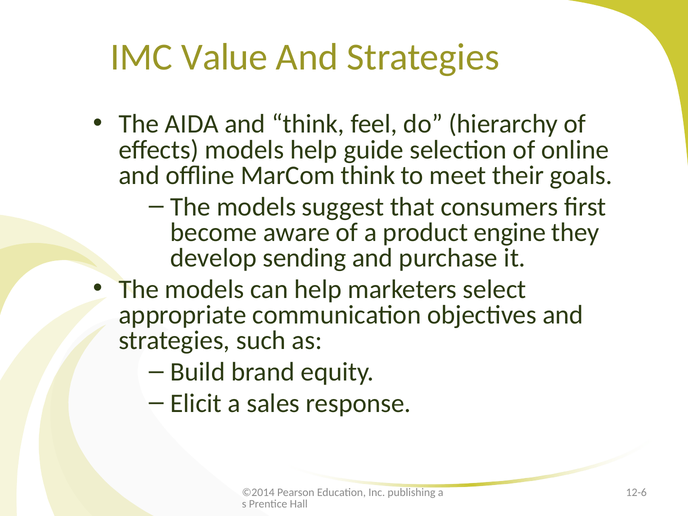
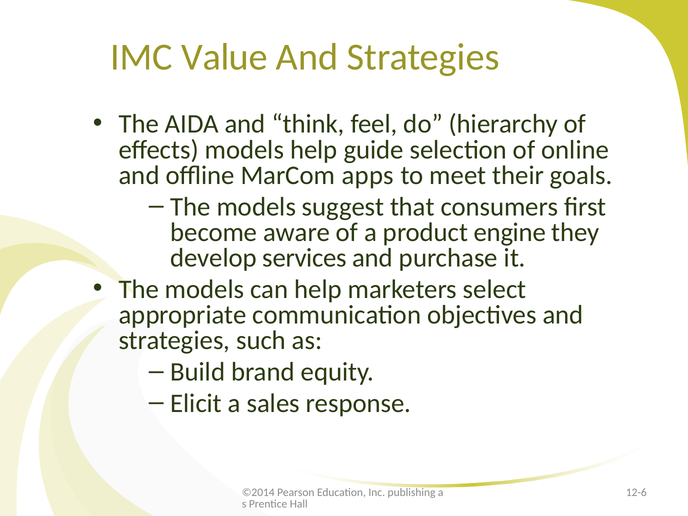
MarCom think: think -> apps
sending: sending -> services
